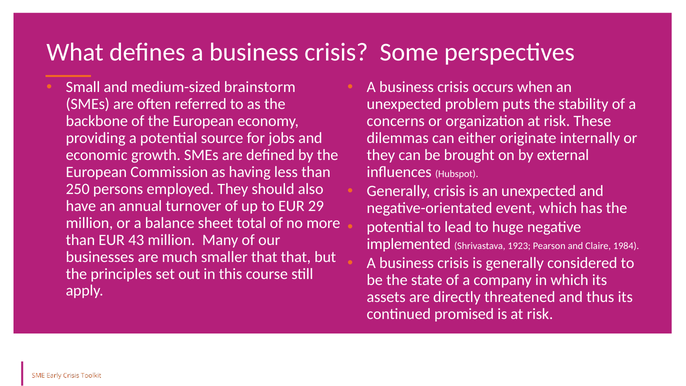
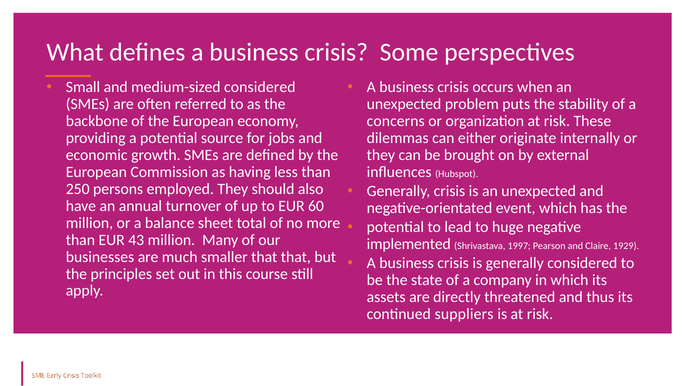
medium-sized brainstorm: brainstorm -> considered
29: 29 -> 60
1923: 1923 -> 1997
1984: 1984 -> 1929
promised: promised -> suppliers
